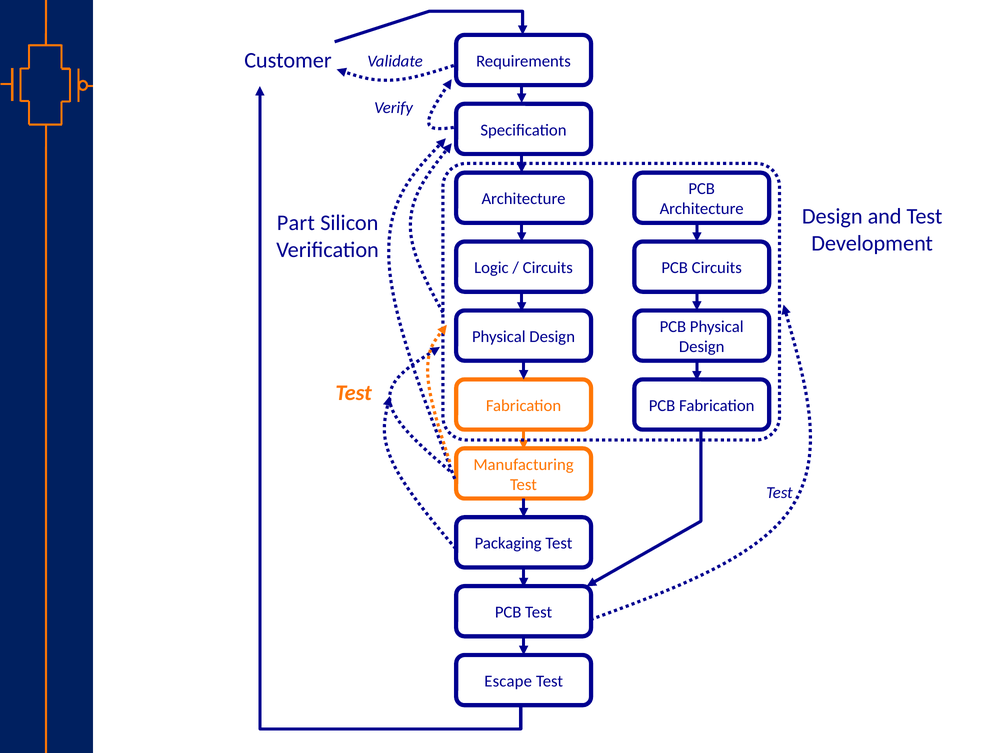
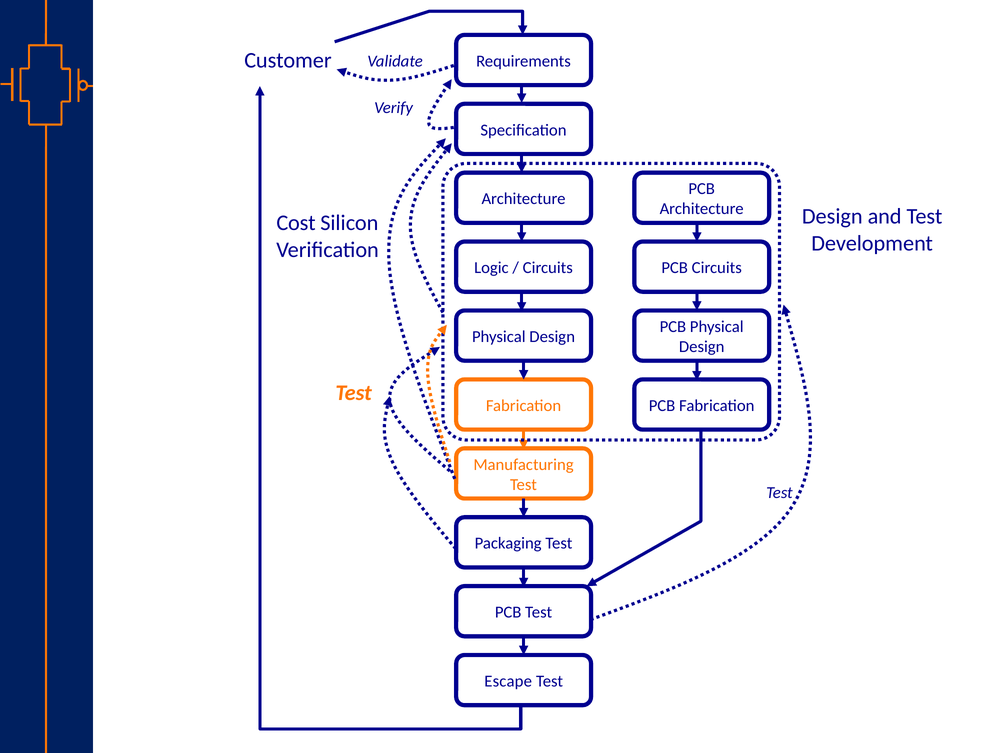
Part: Part -> Cost
